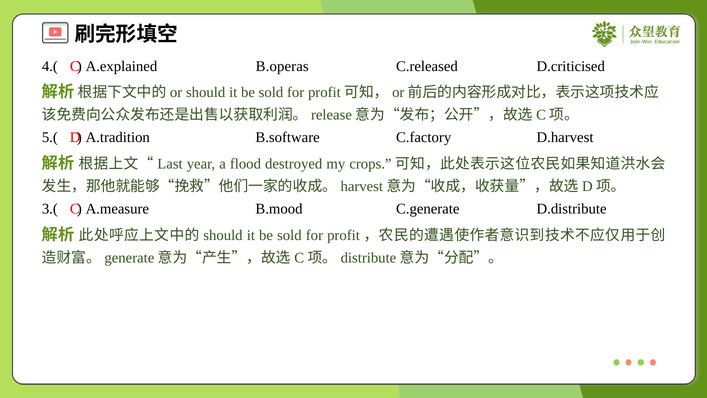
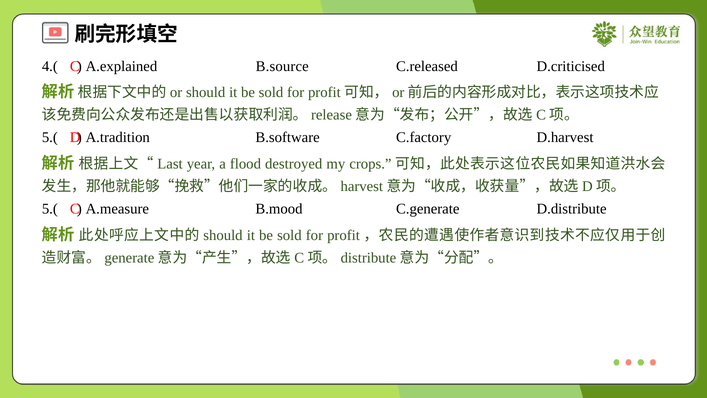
B.operas: B.operas -> B.source
3.( at (50, 209): 3.( -> 5.(
